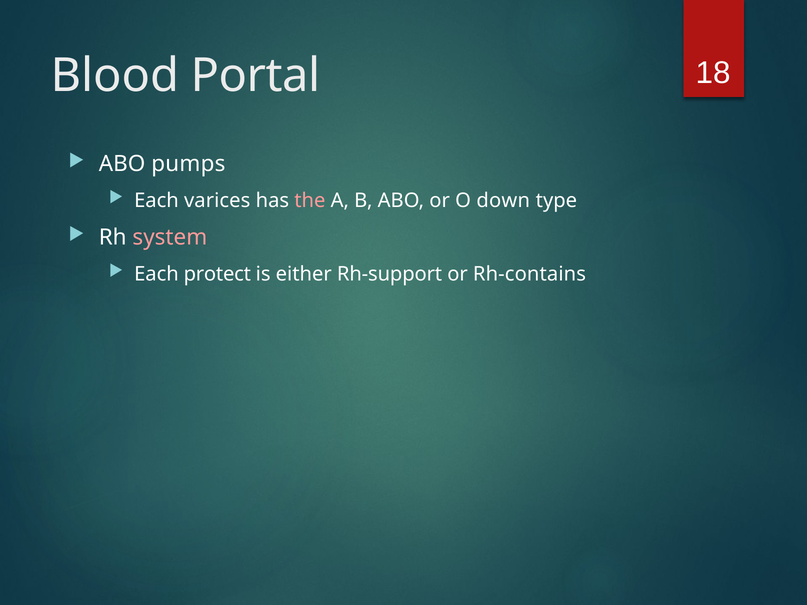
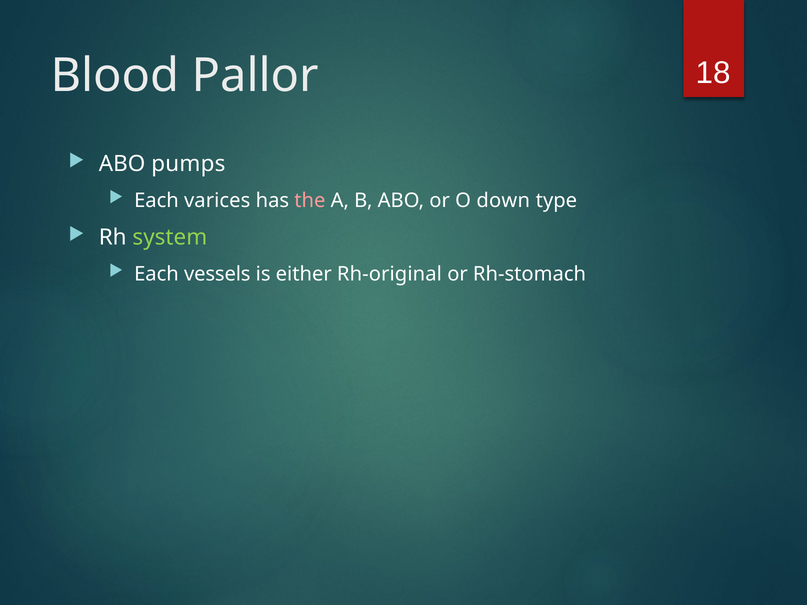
Portal: Portal -> Pallor
system colour: pink -> light green
protect: protect -> vessels
Rh-support: Rh-support -> Rh-original
Rh-contains: Rh-contains -> Rh-stomach
